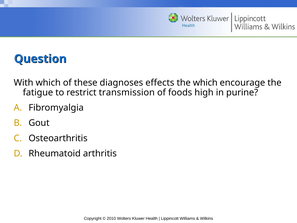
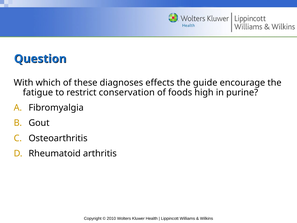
the which: which -> guide
transmission: transmission -> conservation
